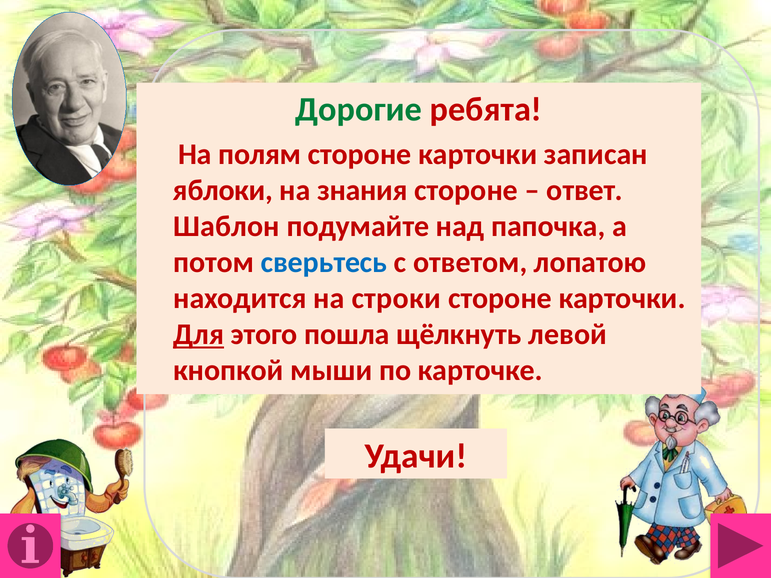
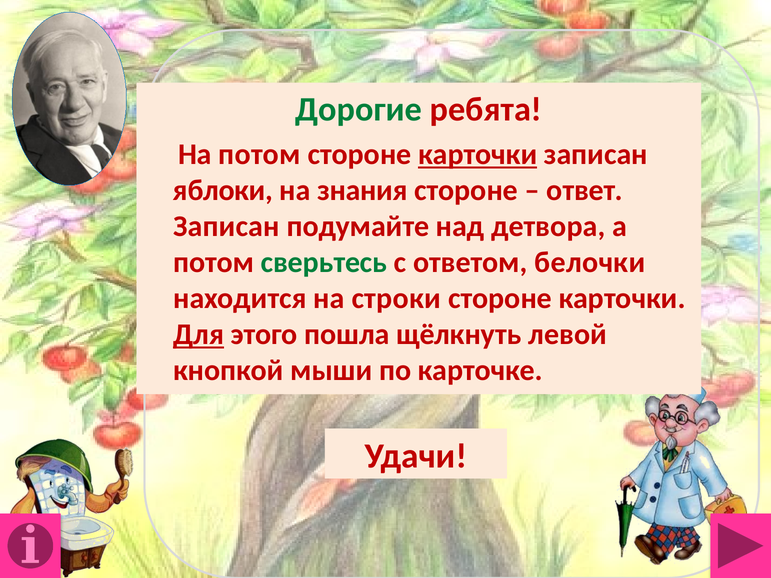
На полям: полям -> потом
карточки at (478, 155) underline: none -> present
Шаблон at (227, 227): Шаблон -> Записан
папочка: папочка -> детвора
сверьтесь colour: blue -> green
лопатою: лопатою -> белочки
